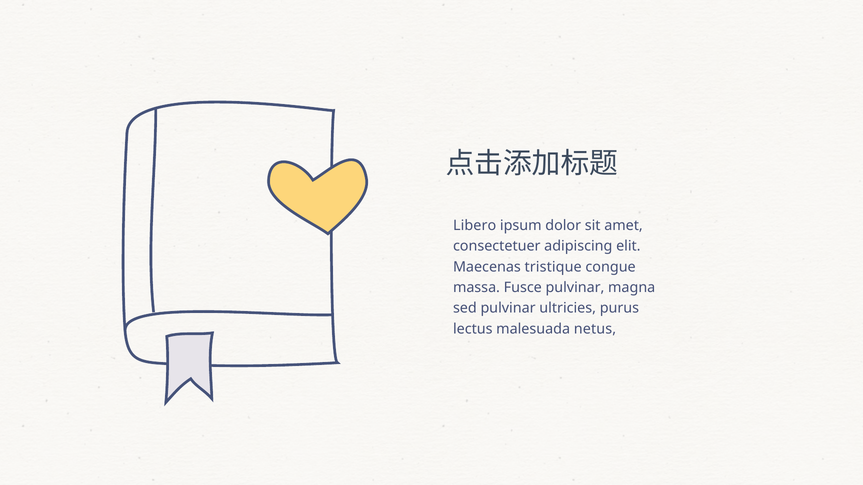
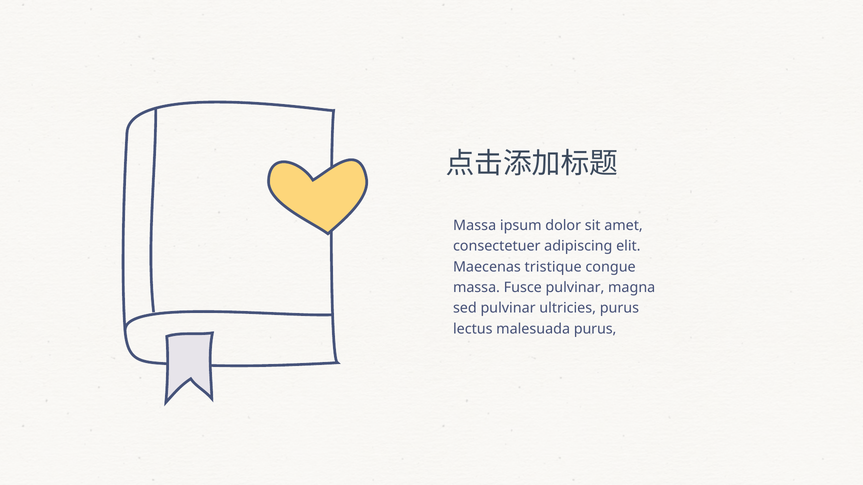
Libero at (475, 226): Libero -> Massa
malesuada netus: netus -> purus
